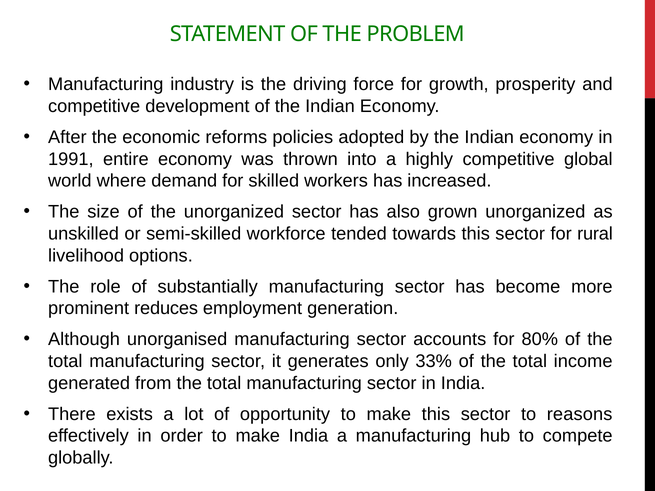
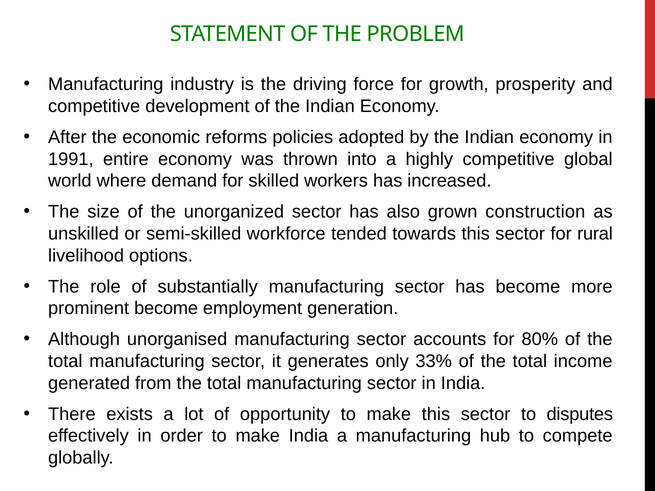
grown unorganized: unorganized -> construction
prominent reduces: reduces -> become
reasons: reasons -> disputes
